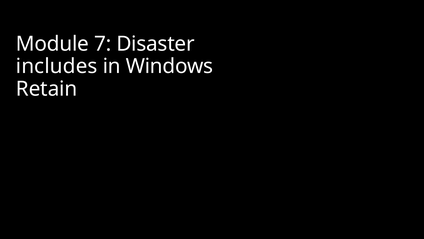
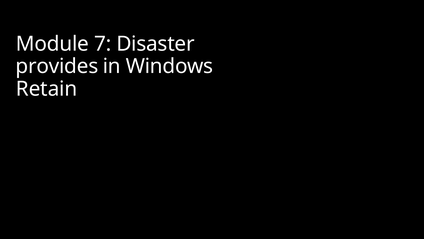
includes: includes -> provides
